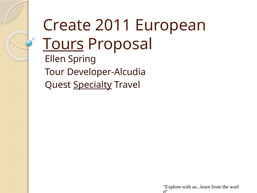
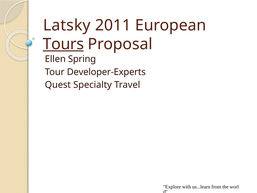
Create: Create -> Latsky
Developer-Alcudia: Developer-Alcudia -> Developer-Experts
Specialty underline: present -> none
